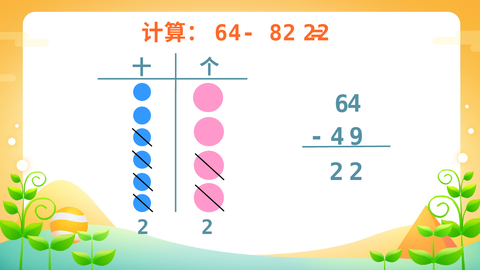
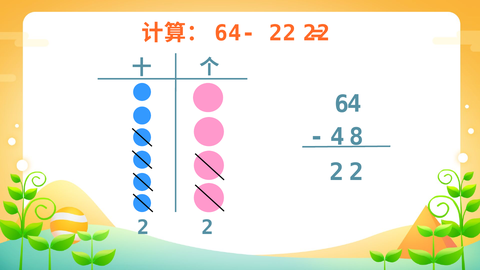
82 at (283, 33): 82 -> 22
9: 9 -> 8
